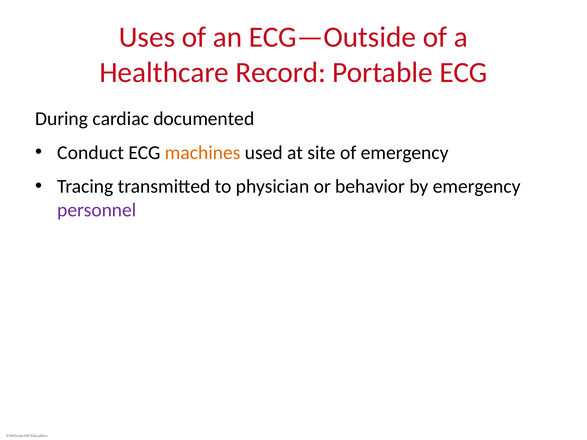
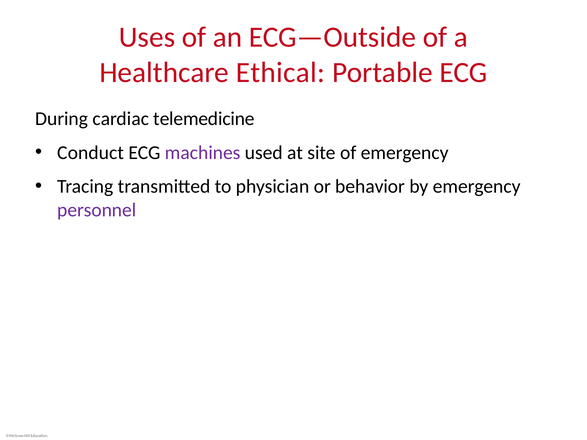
Record: Record -> Ethical
documented: documented -> telemedicine
machines colour: orange -> purple
